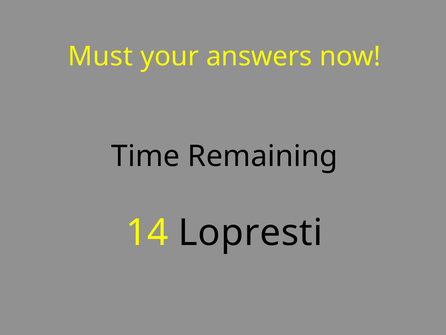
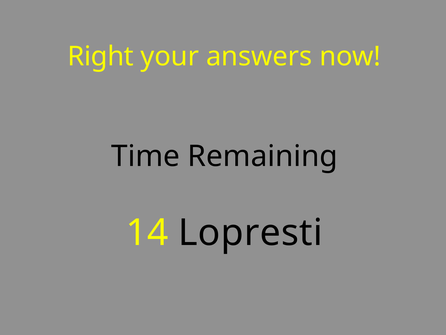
Must: Must -> Right
